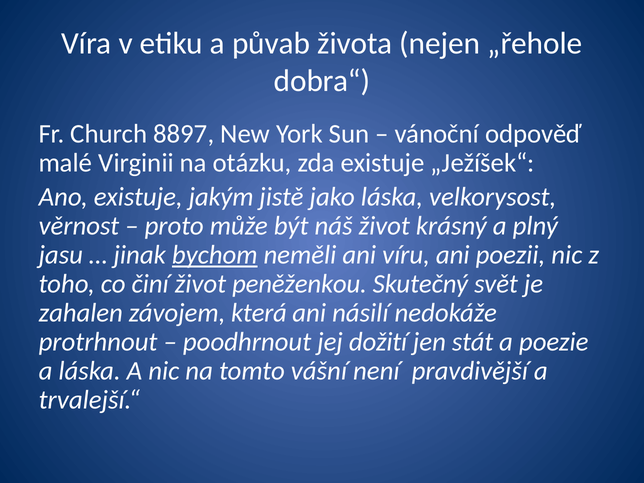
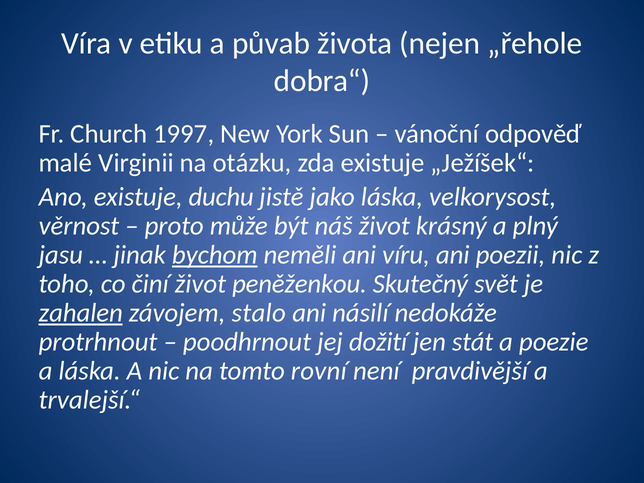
8897: 8897 -> 1997
jakým: jakým -> duchu
zahalen underline: none -> present
která: která -> stalo
vášní: vášní -> rovní
